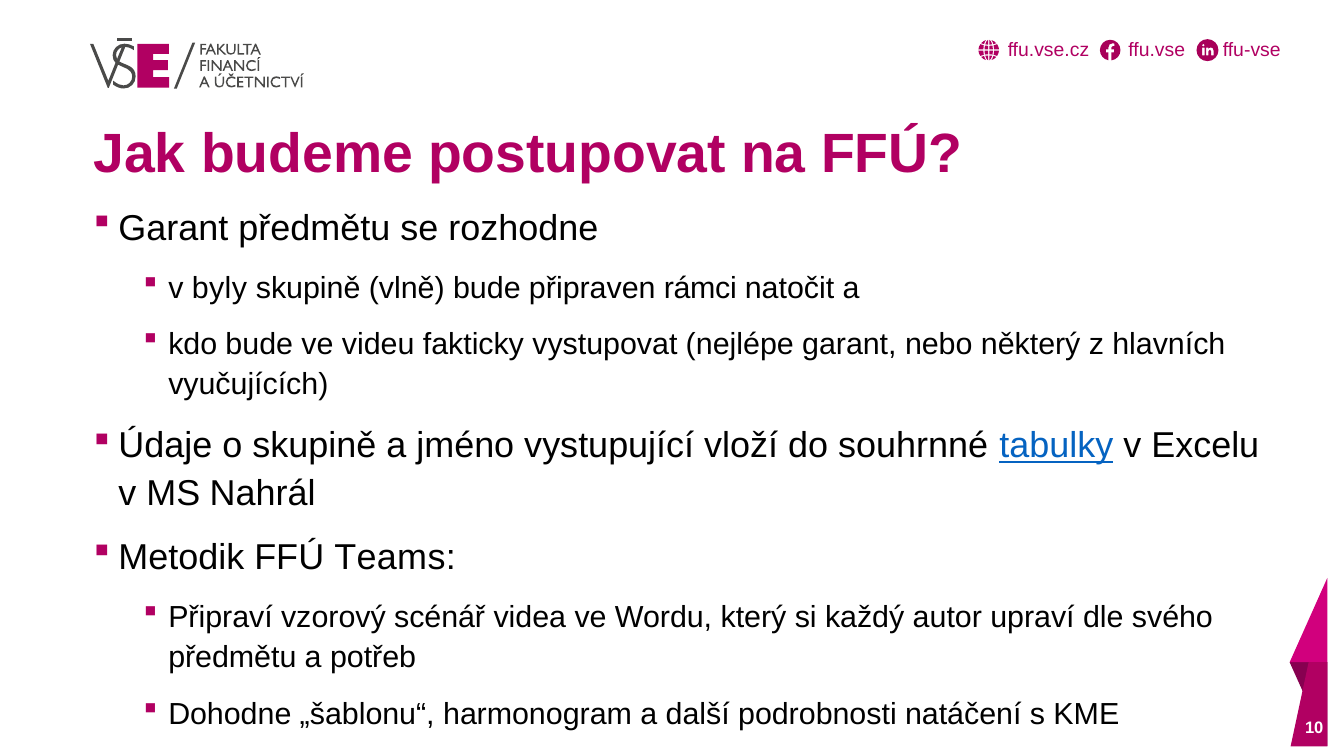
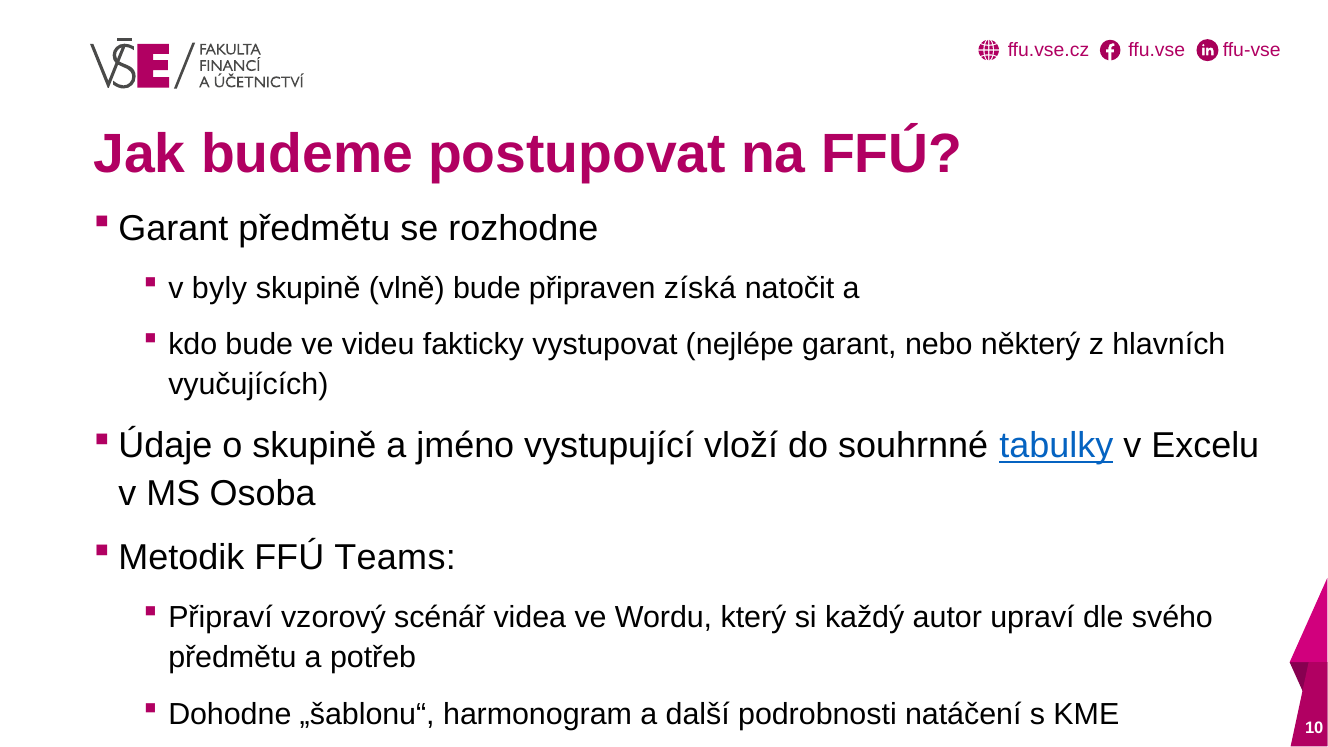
rámci: rámci -> získá
Nahrál: Nahrál -> Osoba
